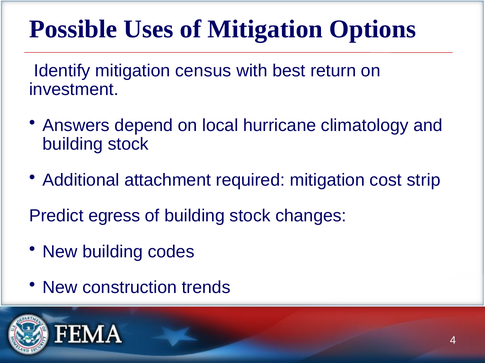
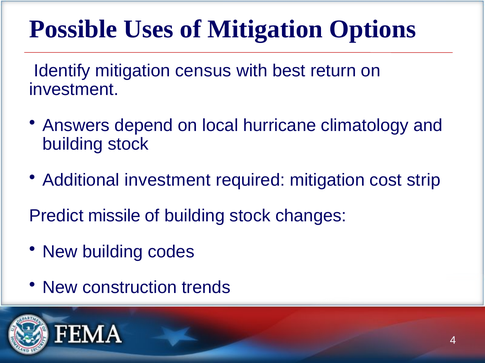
Additional attachment: attachment -> investment
egress: egress -> missile
